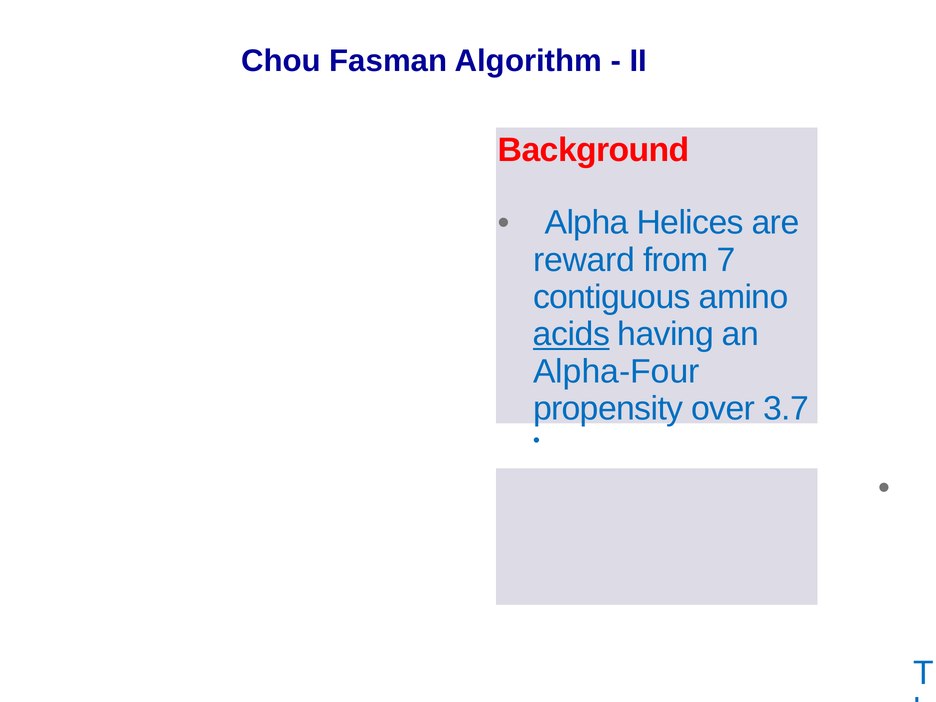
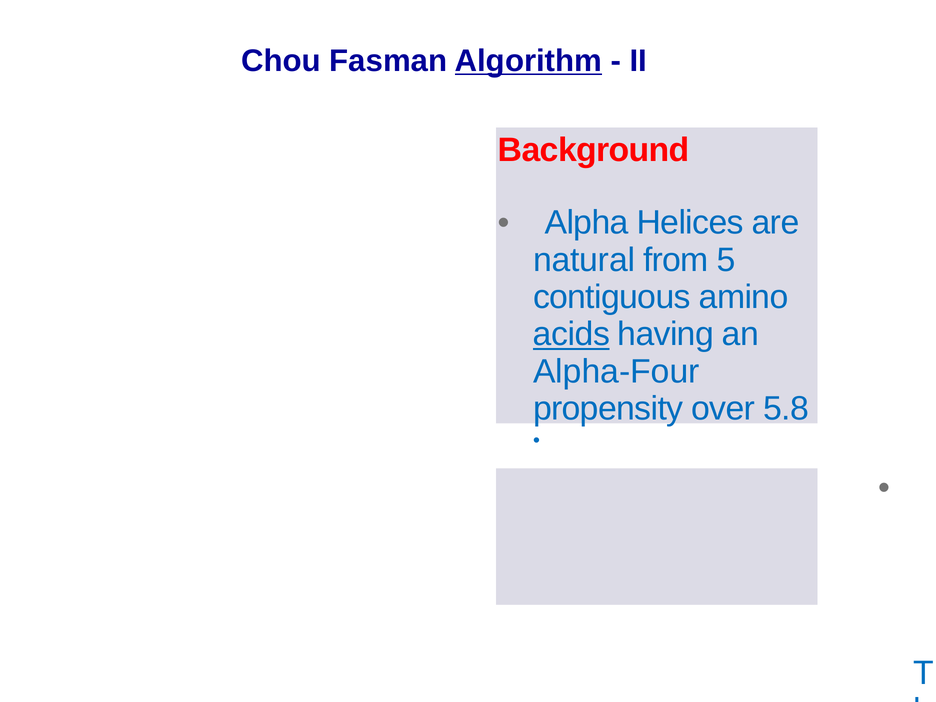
Algorithm underline: none -> present
reward: reward -> natural
7: 7 -> 5
3.7: 3.7 -> 5.8
